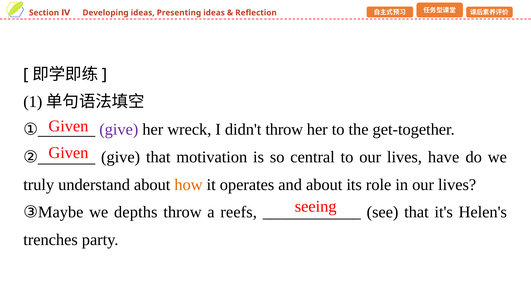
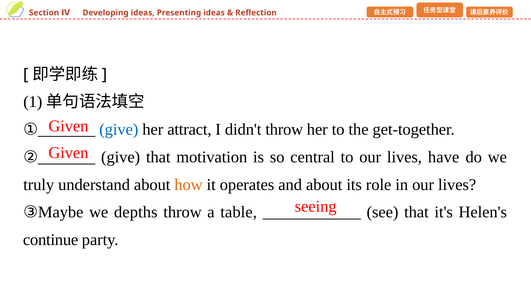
give at (119, 129) colour: purple -> blue
wreck: wreck -> attract
reefs: reefs -> table
trenches: trenches -> continue
